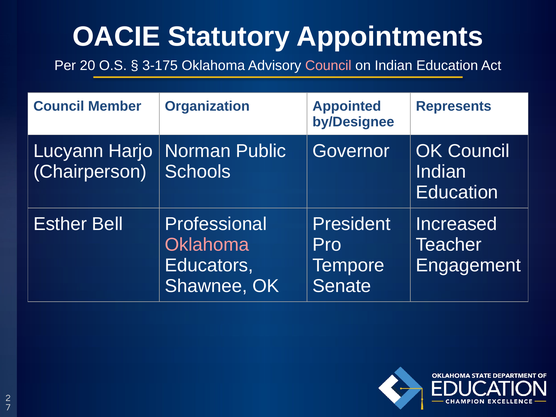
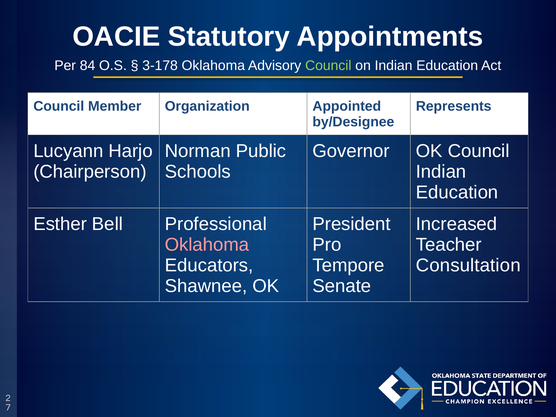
20: 20 -> 84
3-175: 3-175 -> 3-178
Council at (328, 65) colour: pink -> light green
Engagement: Engagement -> Consultation
